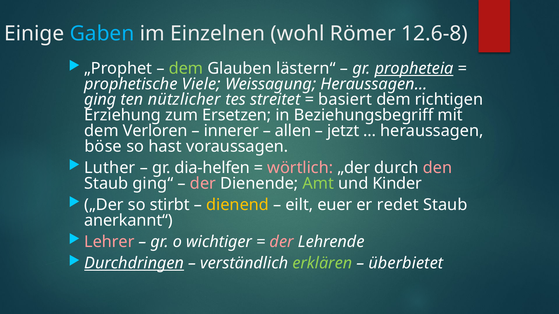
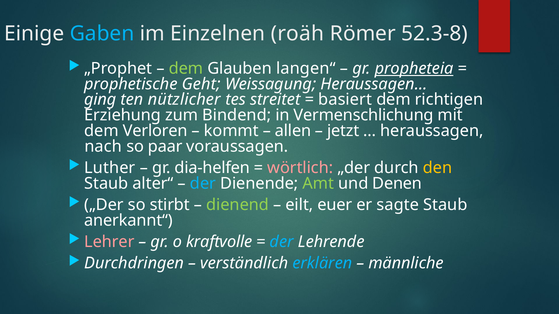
wohl: wohl -> roäh
12.6-8: 12.6-8 -> 52.3-8
lästern“: lästern“ -> langen“
Viele: Viele -> Geht
Ersetzen: Ersetzen -> Bindend
Beziehungsbegriff: Beziehungsbegriff -> Vermenschlichung
innerer: innerer -> kommt
böse: böse -> nach
hast: hast -> paar
den colour: pink -> yellow
ging“: ging“ -> alter“
der at (203, 184) colour: pink -> light blue
Kinder: Kinder -> Denen
dienend colour: yellow -> light green
redet: redet -> sagte
wichtiger: wichtiger -> kraftvolle
der at (282, 242) colour: pink -> light blue
Durchdringen underline: present -> none
erklären colour: light green -> light blue
überbietet: überbietet -> männliche
